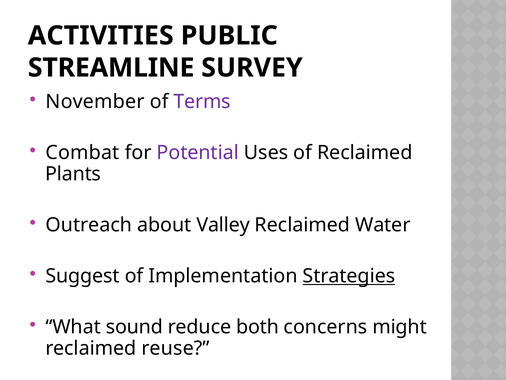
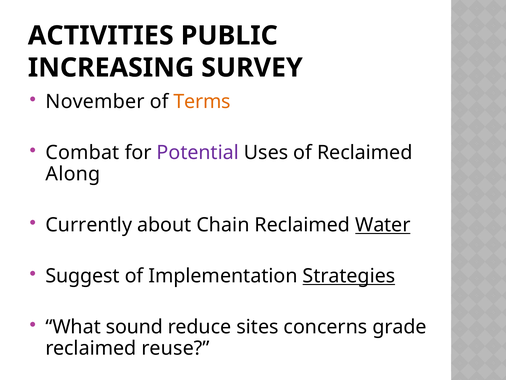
STREAMLINE: STREAMLINE -> INCREASING
Terms colour: purple -> orange
Plants: Plants -> Along
Outreach: Outreach -> Currently
Valley: Valley -> Chain
Water underline: none -> present
both: both -> sites
might: might -> grade
